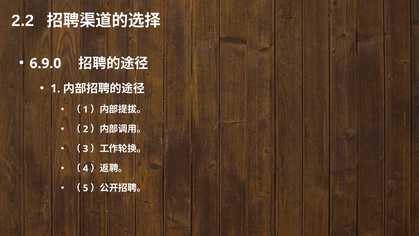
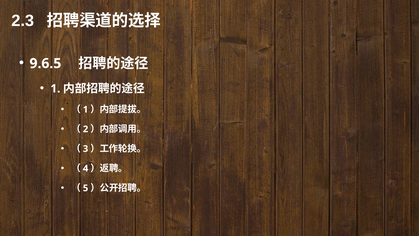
2.2: 2.2 -> 2.3
6.9.0: 6.9.0 -> 9.6.5
